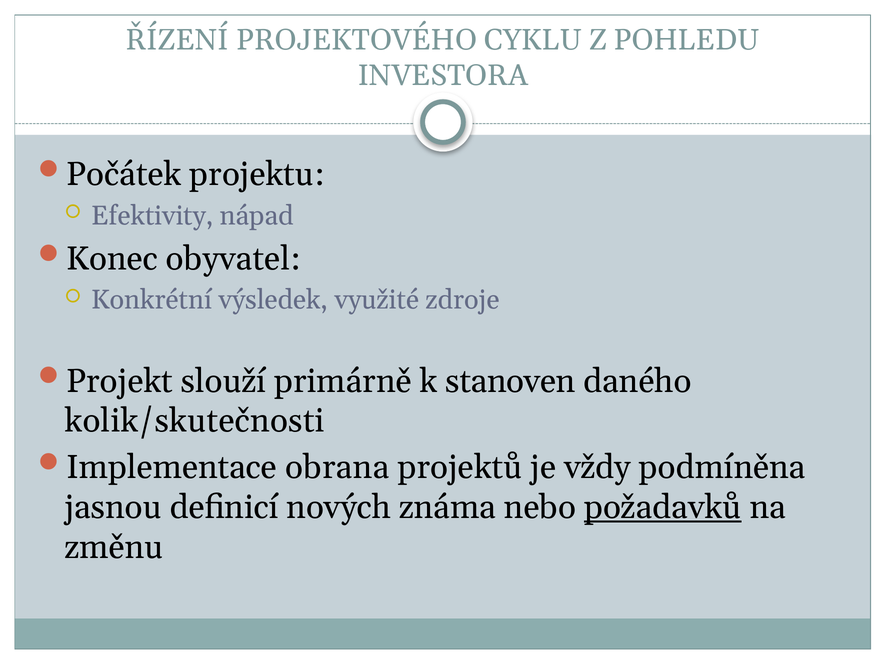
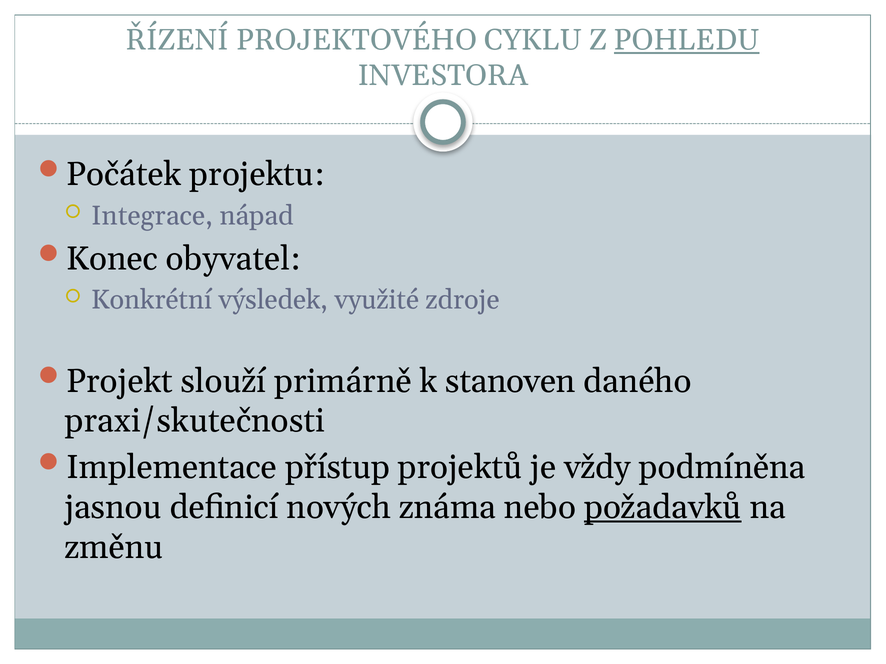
POHLEDU underline: none -> present
Efektivity: Efektivity -> Integrace
kolik/skutečnosti: kolik/skutečnosti -> praxi/skutečnosti
obrana: obrana -> přístup
